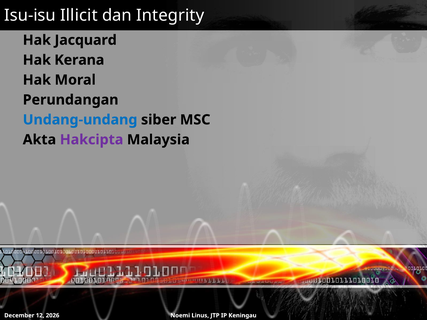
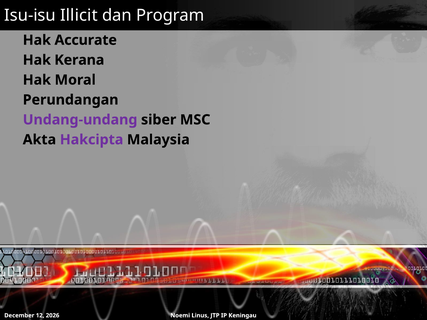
Integrity: Integrity -> Program
Jacquard: Jacquard -> Accurate
Undang-undang colour: blue -> purple
